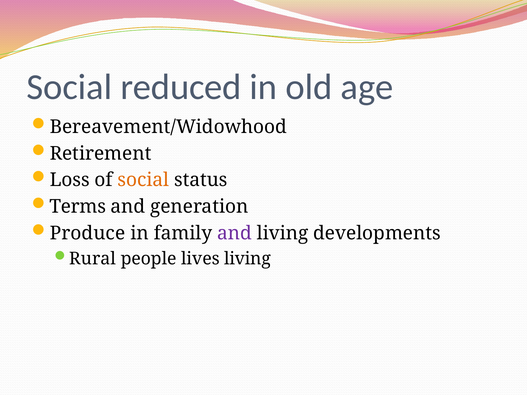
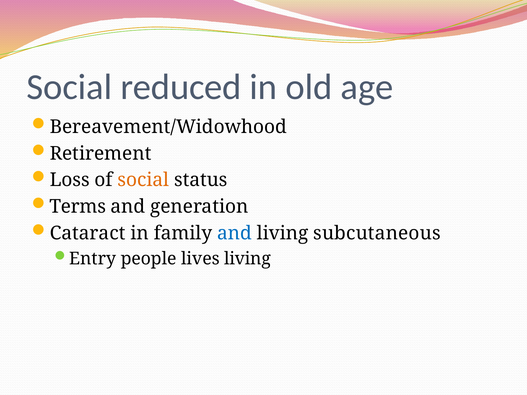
Produce: Produce -> Cataract
and at (234, 233) colour: purple -> blue
developments: developments -> subcutaneous
Rural: Rural -> Entry
